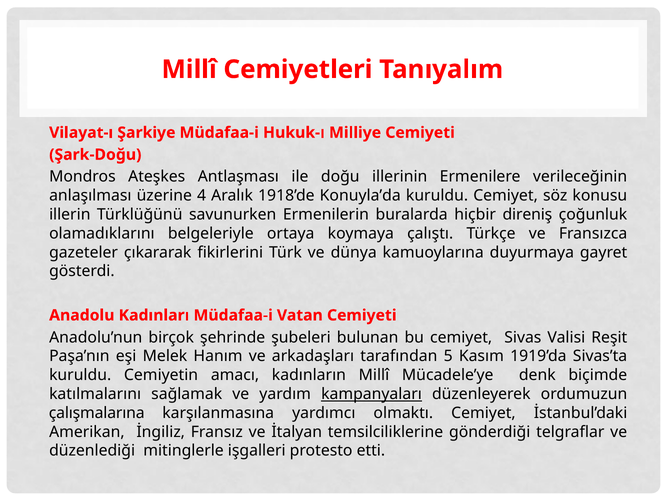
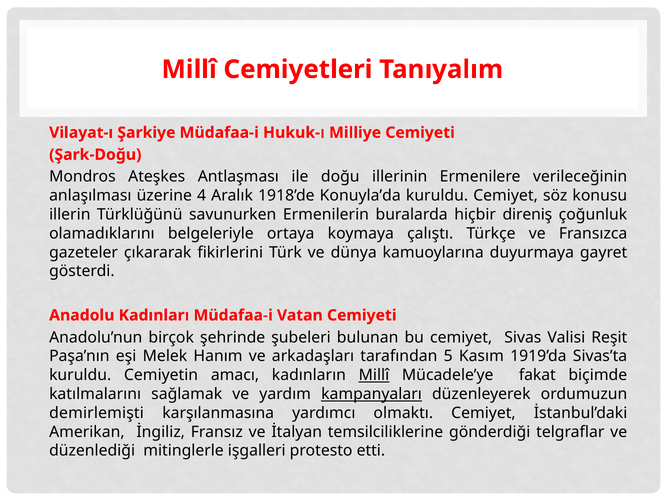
Millî at (374, 375) underline: none -> present
denk: denk -> fakat
çalışmalarına: çalışmalarına -> demirlemişti
